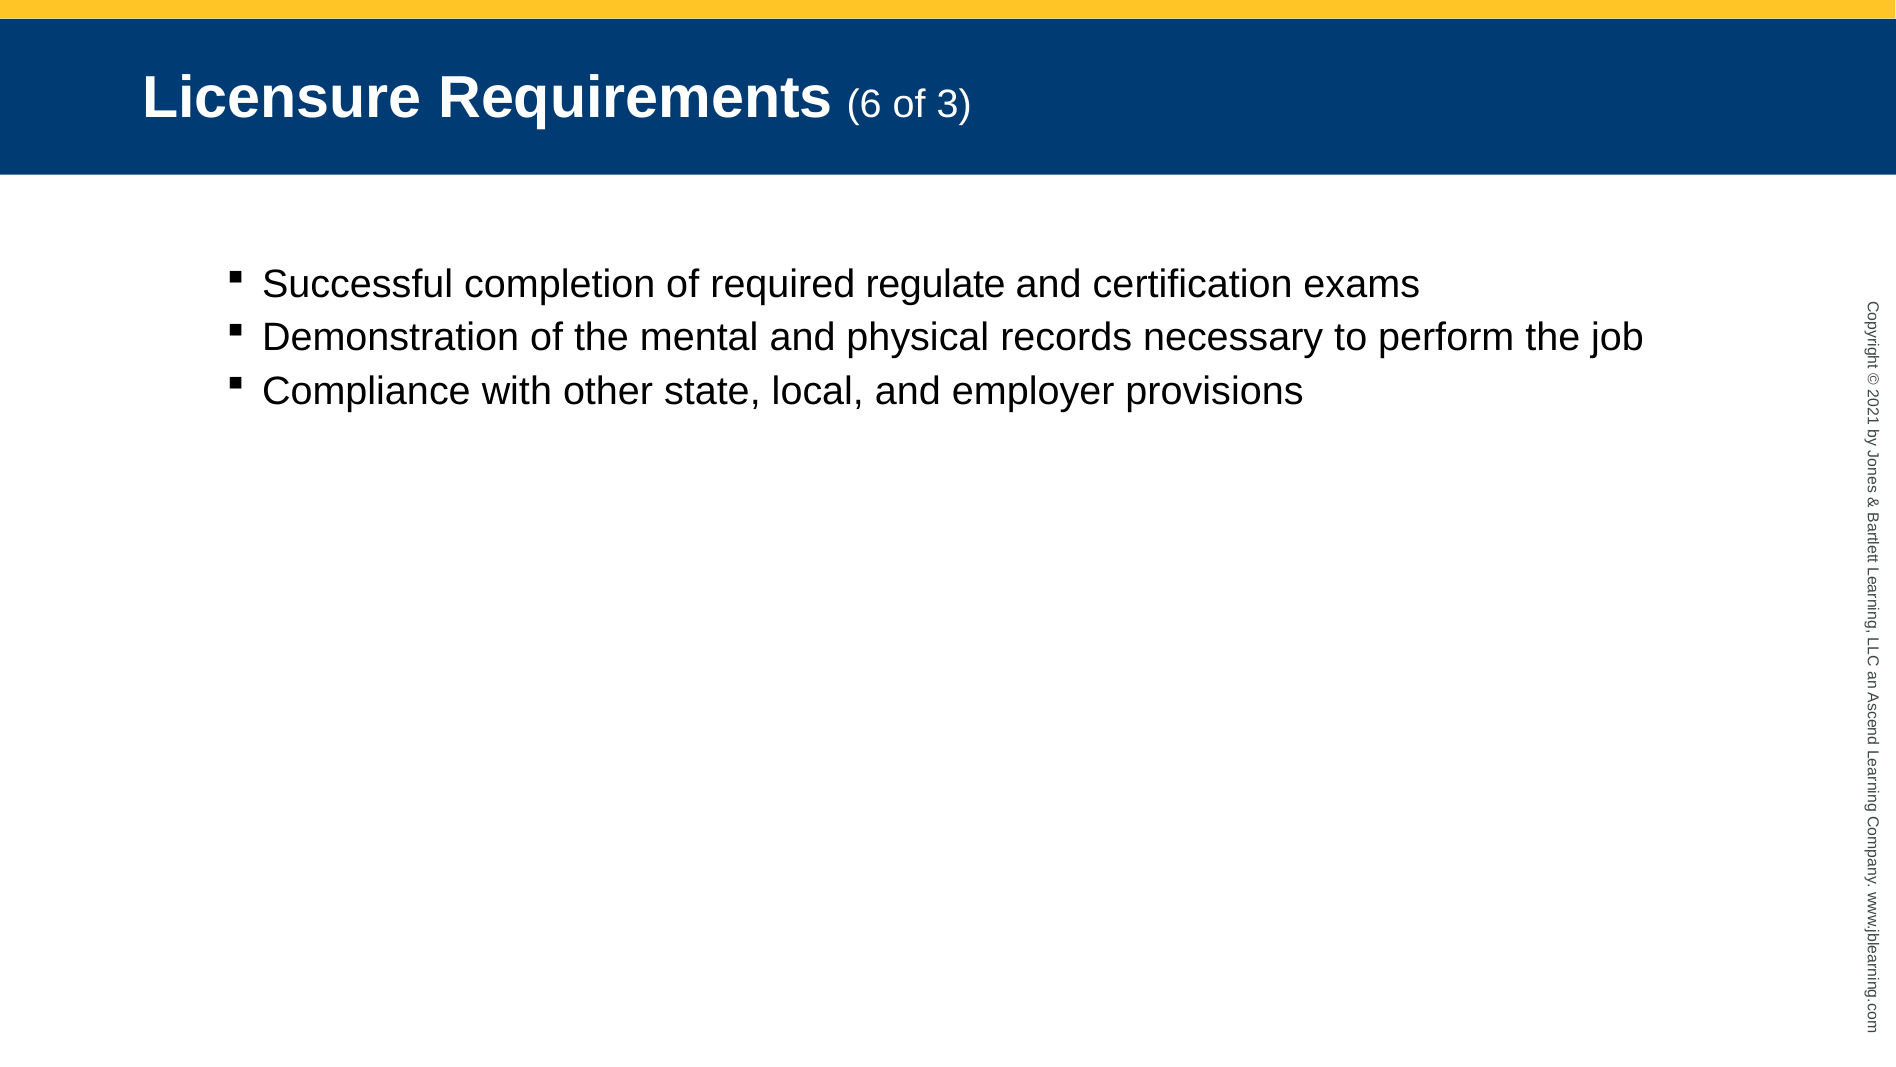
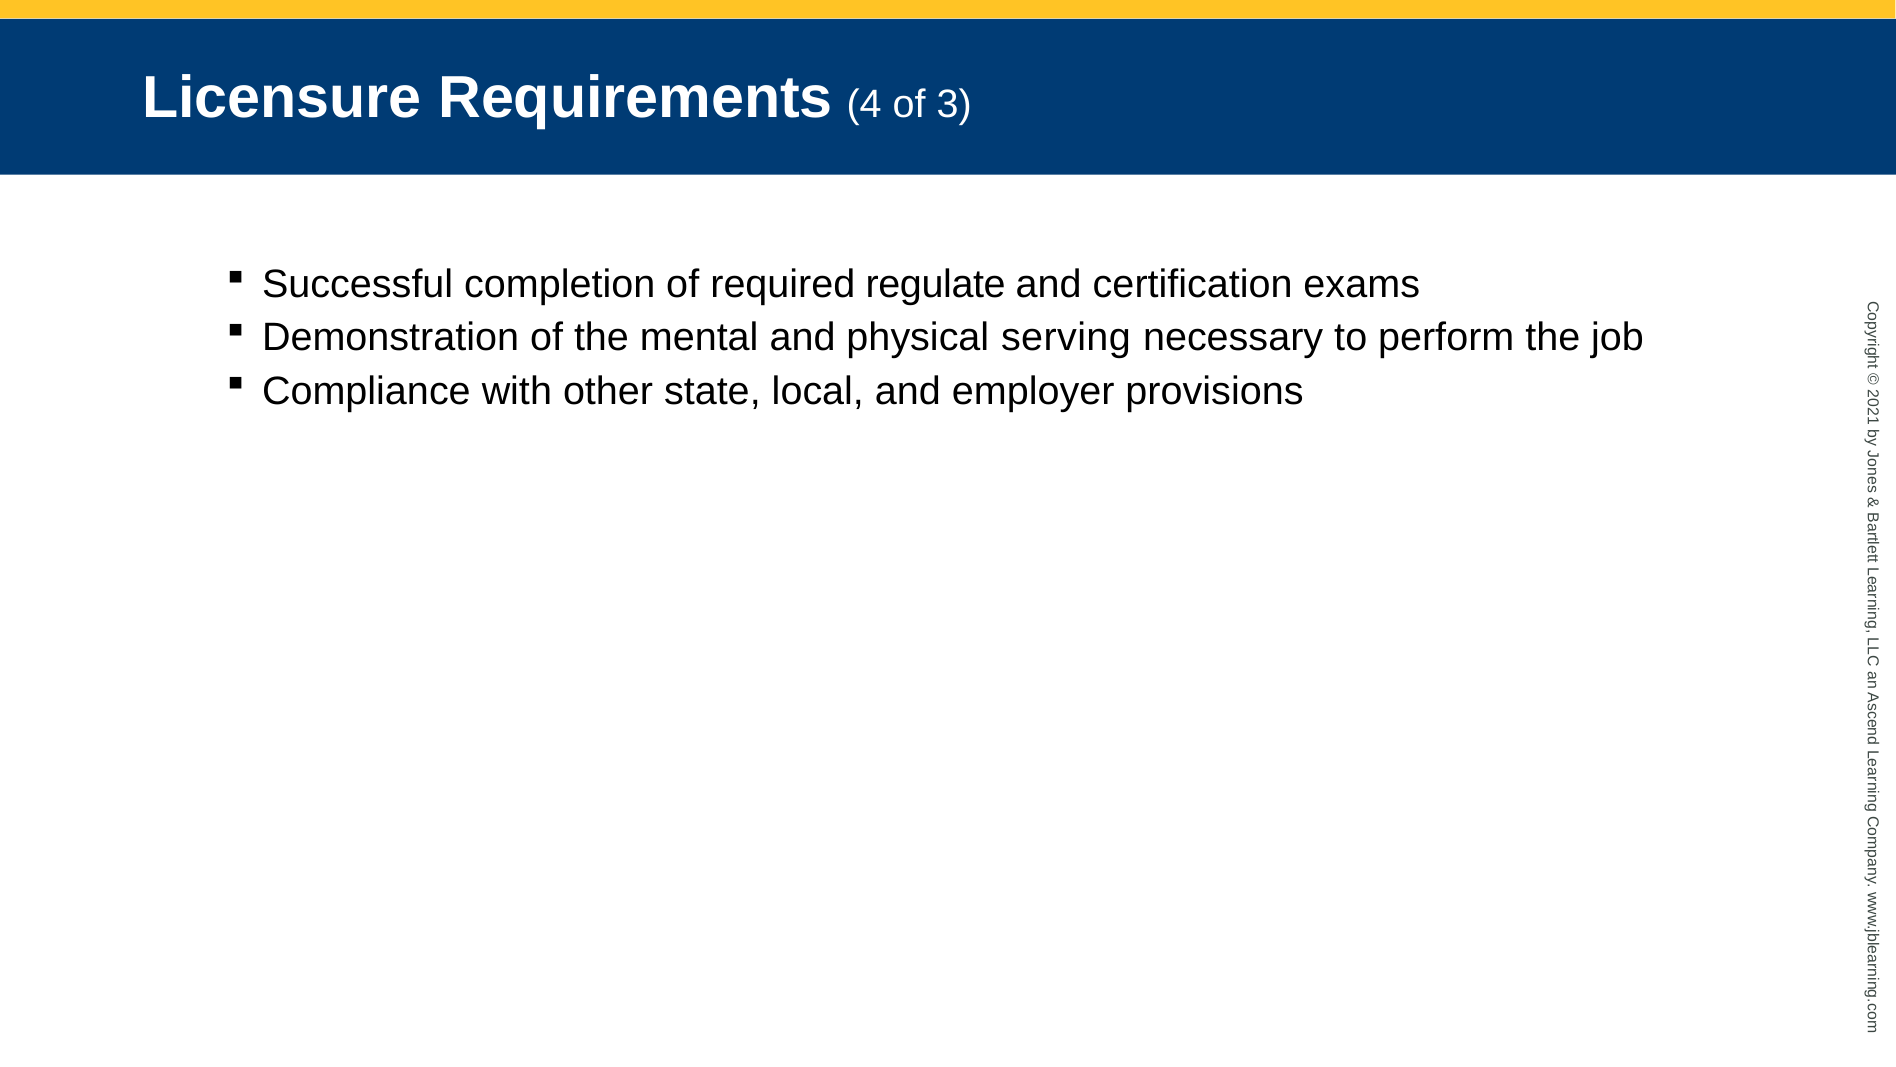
6: 6 -> 4
records: records -> serving
